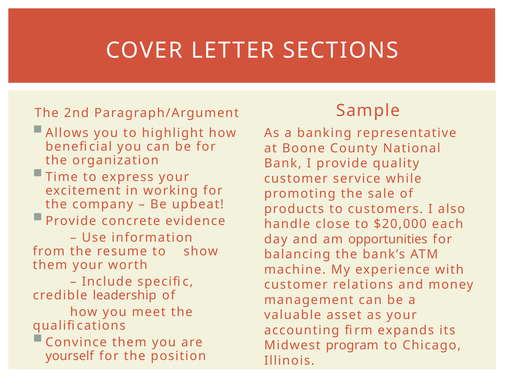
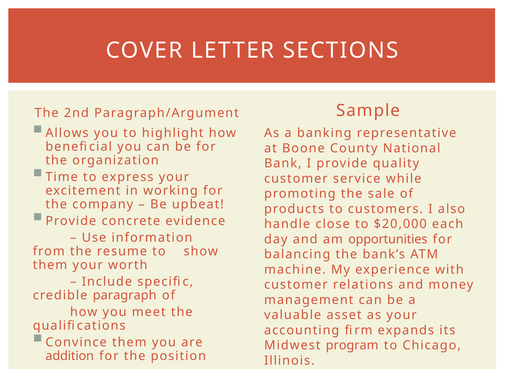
leadership: leadership -> paragraph
yourself: yourself -> addition
